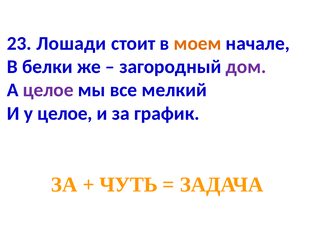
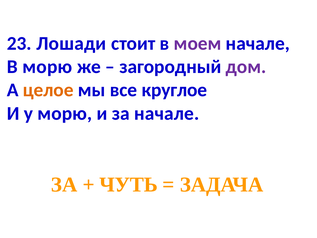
моем colour: orange -> purple
В белки: белки -> морю
целое at (48, 90) colour: purple -> orange
мелкий: мелкий -> круглое
у целое: целое -> морю
за график: график -> начале
